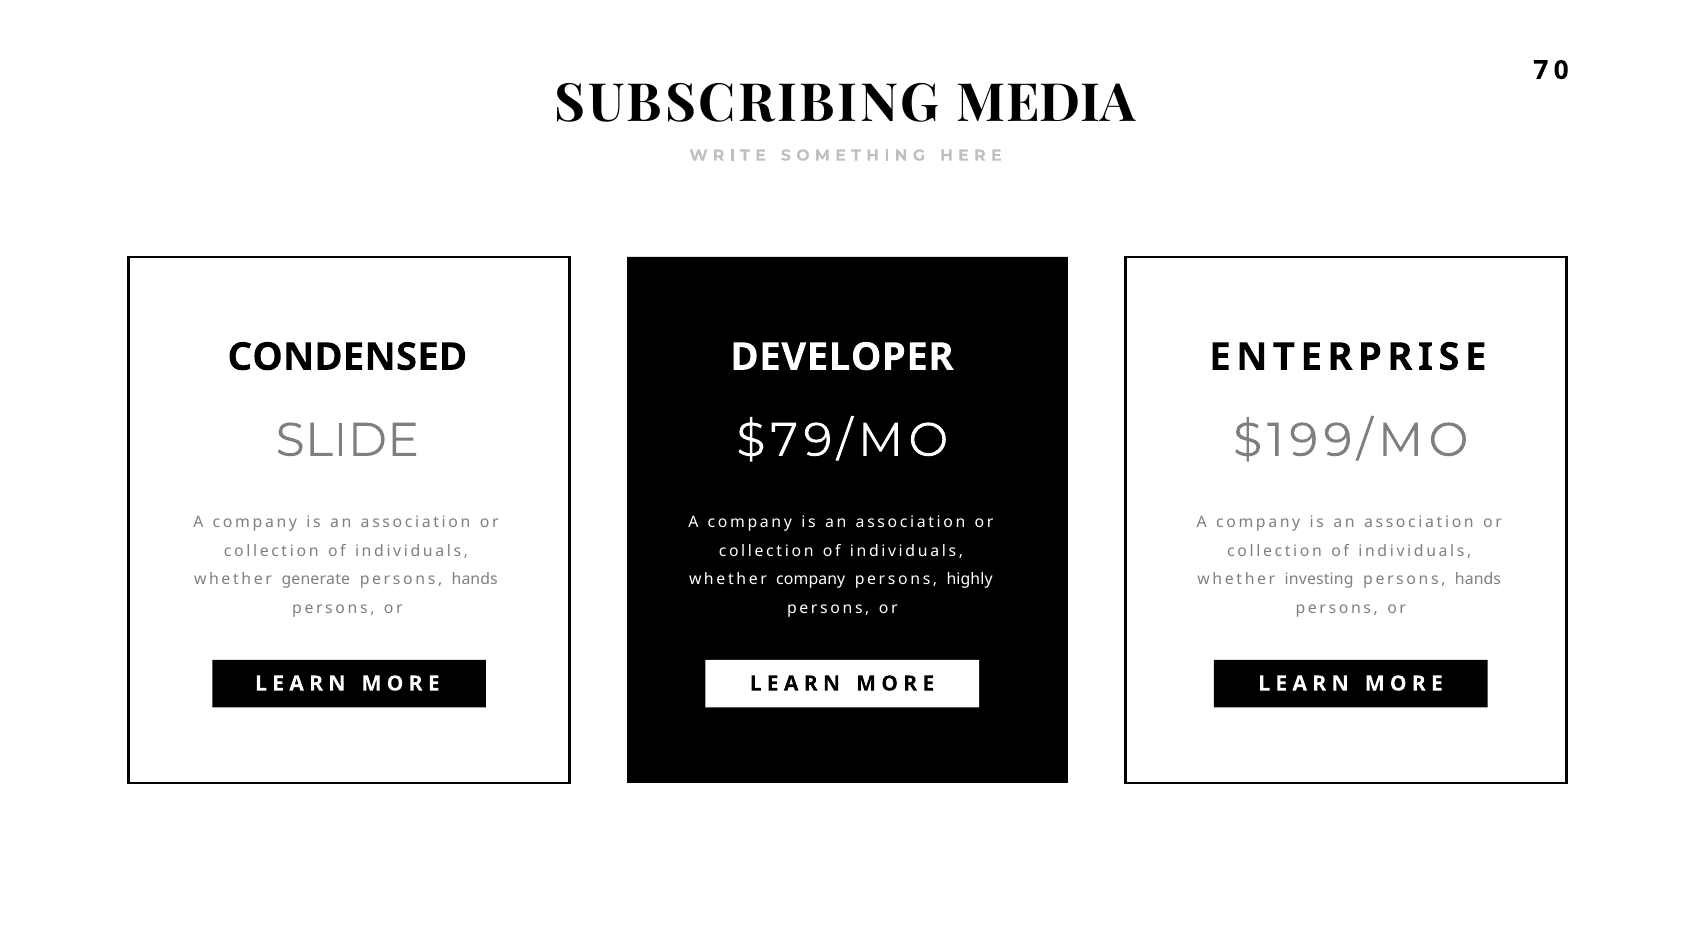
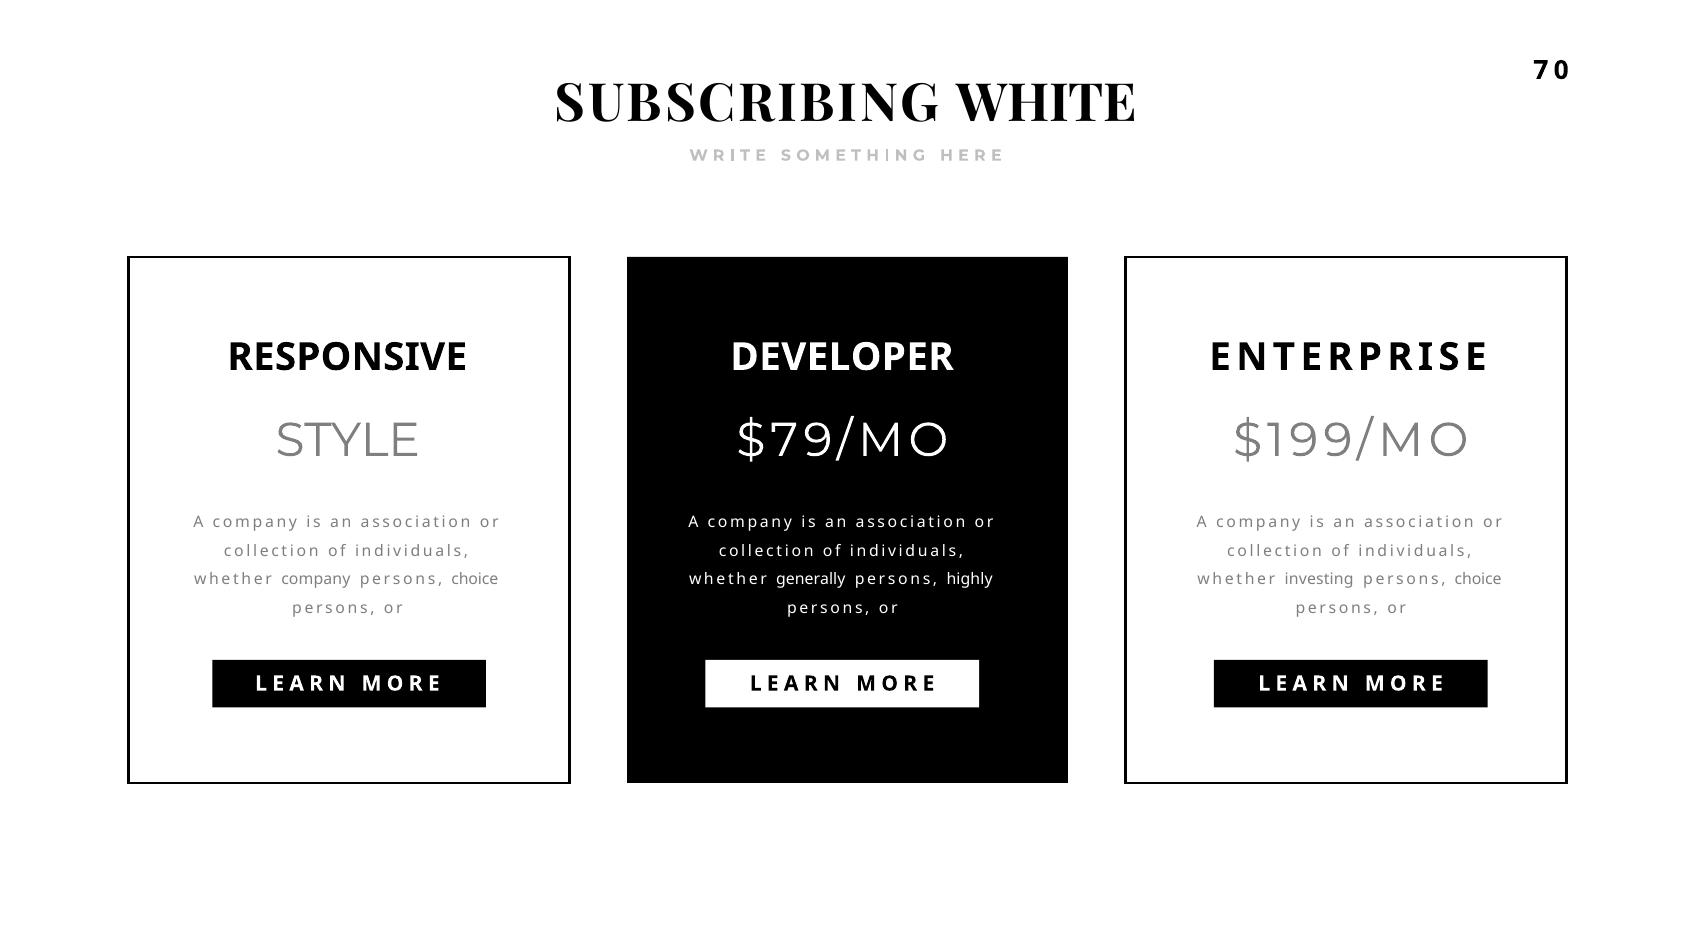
MEDIA: MEDIA -> WHITE
CONDENSED: CONDENSED -> RESPONSIVE
SLIDE: SLIDE -> STYLE
whether generate: generate -> company
hands at (475, 580): hands -> choice
whether company: company -> generally
hands at (1478, 580): hands -> choice
